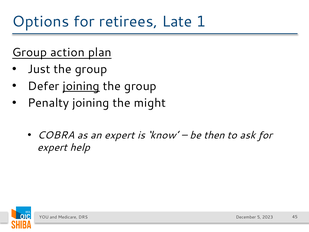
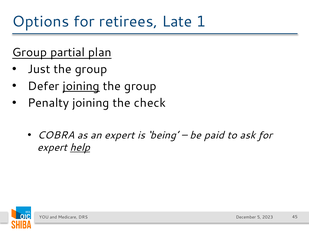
action: action -> partial
might: might -> check
know: know -> being
then: then -> paid
help underline: none -> present
